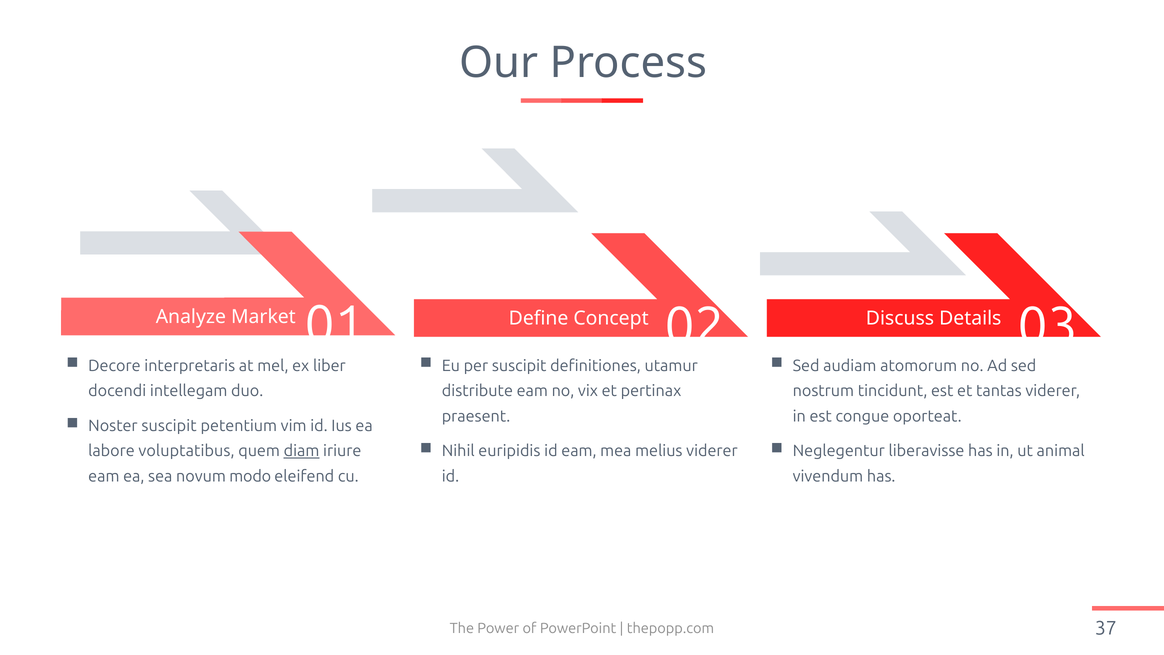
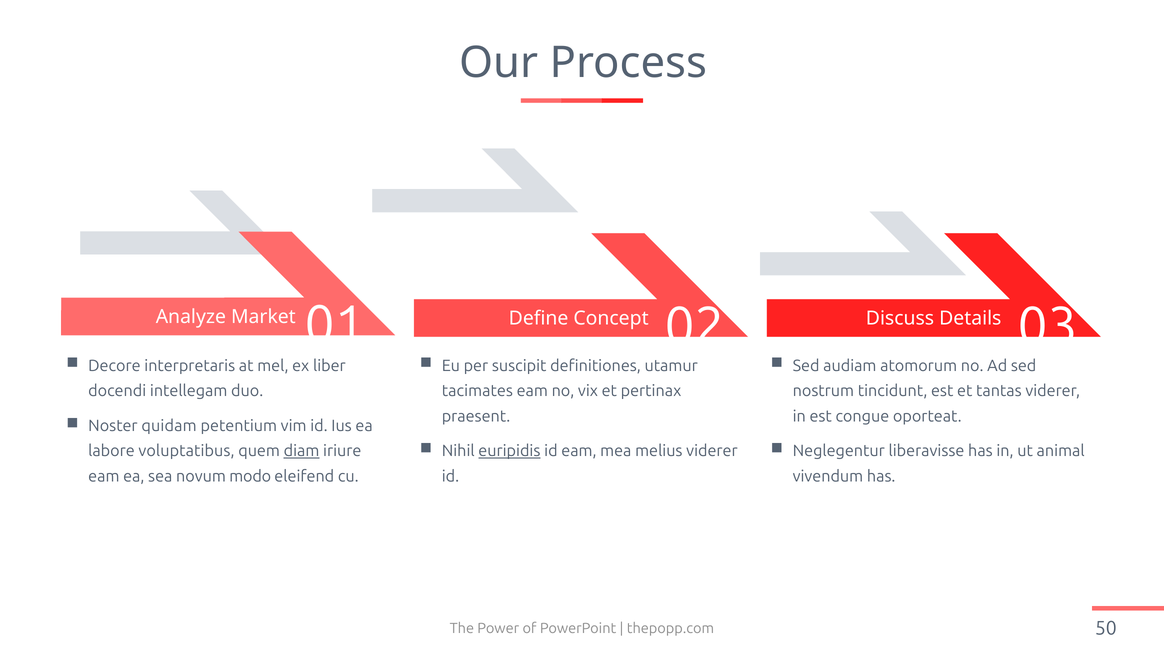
distribute: distribute -> tacimates
Noster suscipit: suscipit -> quidam
euripidis underline: none -> present
37: 37 -> 50
